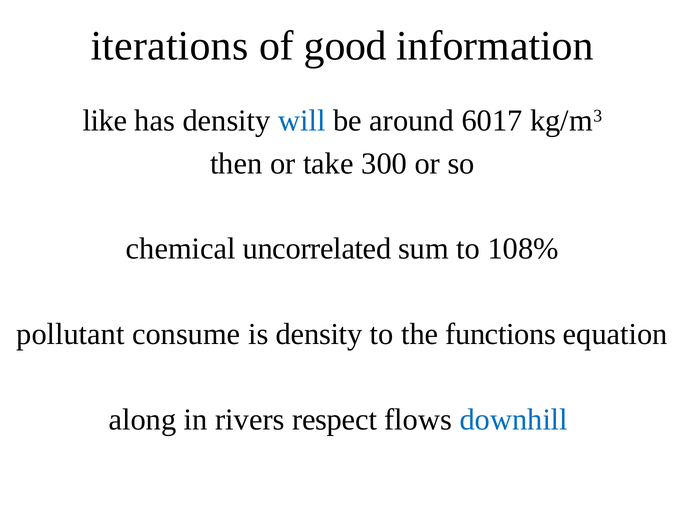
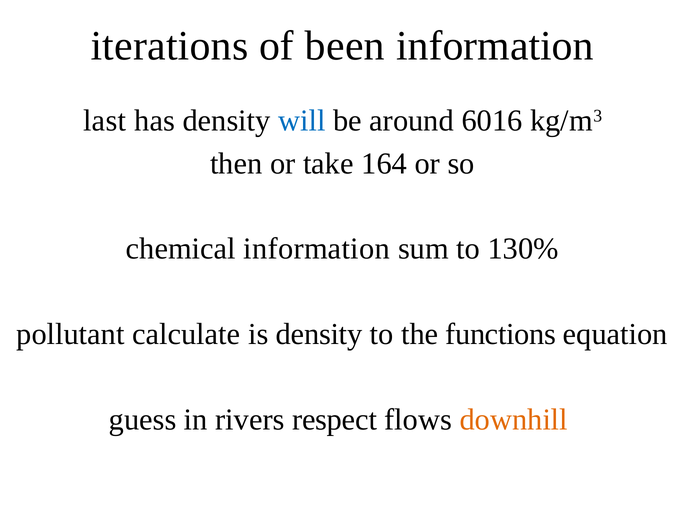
good: good -> been
like: like -> last
6017: 6017 -> 6016
300: 300 -> 164
chemical uncorrelated: uncorrelated -> information
108%: 108% -> 130%
consume: consume -> calculate
along: along -> guess
downhill colour: blue -> orange
